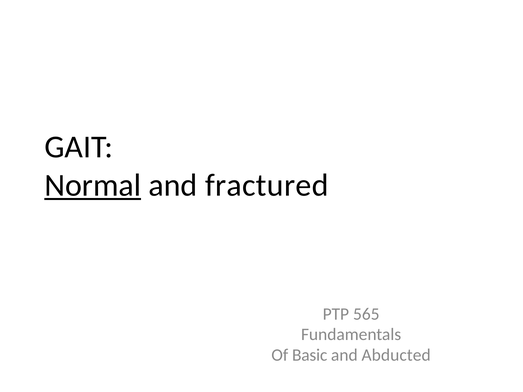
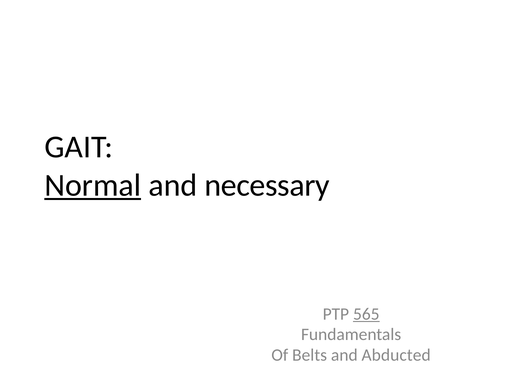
fractured: fractured -> necessary
565 underline: none -> present
Basic: Basic -> Belts
